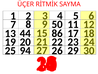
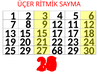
50 at (57, 24): 50 -> 12
13 44: 44 -> 15
86 at (57, 33): 86 -> 17
25 94: 94 -> 29
26: 26 -> 68
